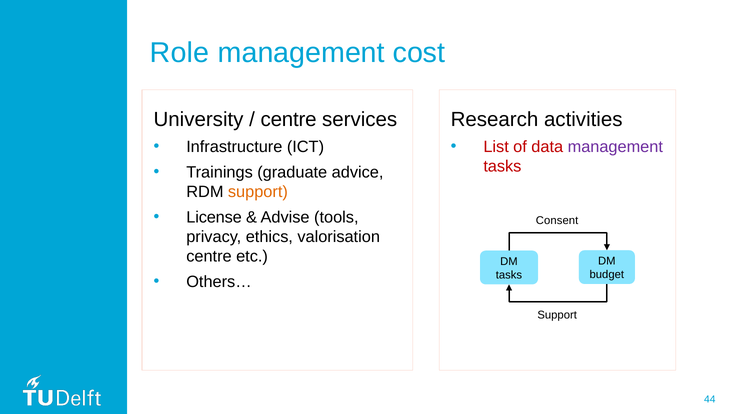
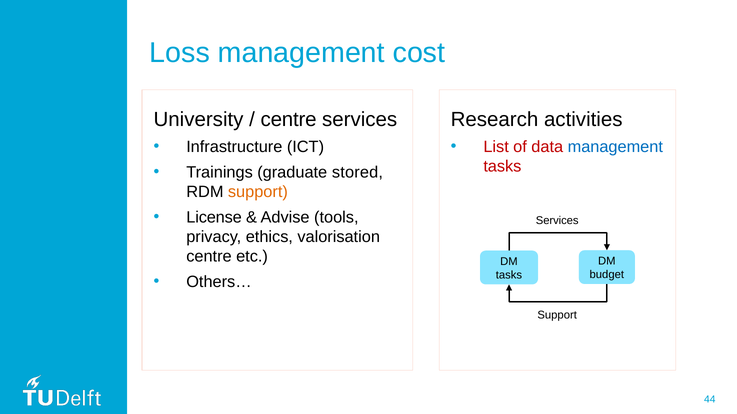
Role: Role -> Loss
management at (615, 147) colour: purple -> blue
advice: advice -> stored
Consent at (557, 221): Consent -> Services
